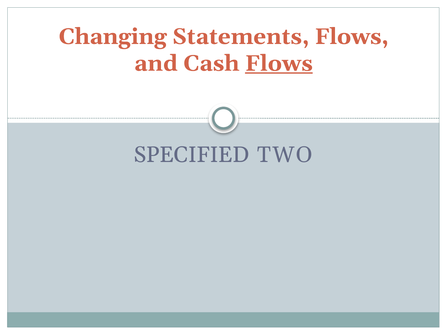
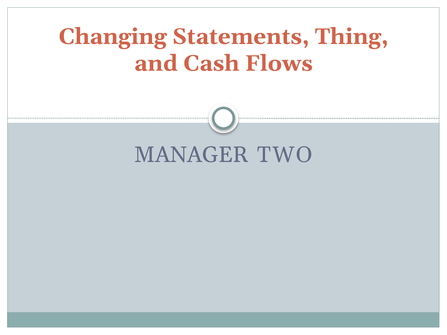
Statements Flows: Flows -> Thing
Flows at (279, 63) underline: present -> none
SPECIFIED: SPECIFIED -> MANAGER
